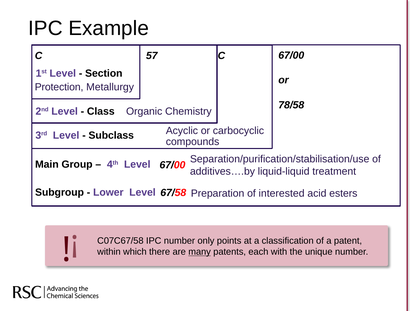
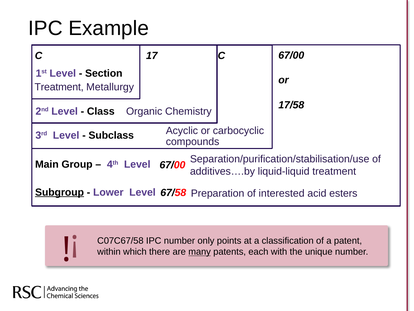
57: 57 -> 17
Protection at (59, 87): Protection -> Treatment
78/58: 78/58 -> 17/58
Subgroup underline: none -> present
